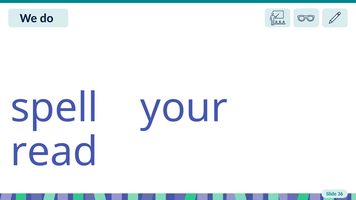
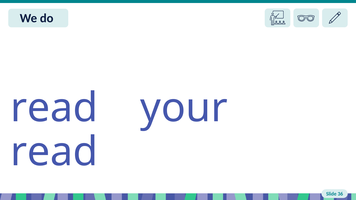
spell at (54, 108): spell -> read
